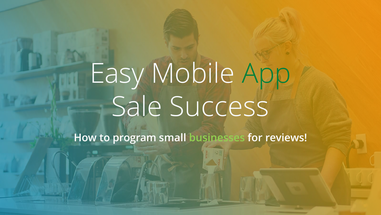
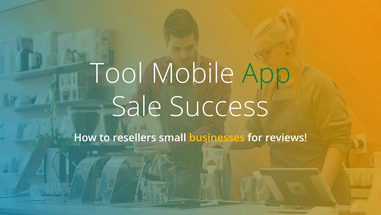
Easy: Easy -> Tool
program: program -> resellers
businesses colour: light green -> yellow
